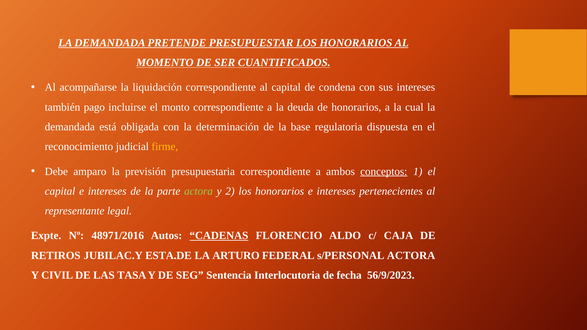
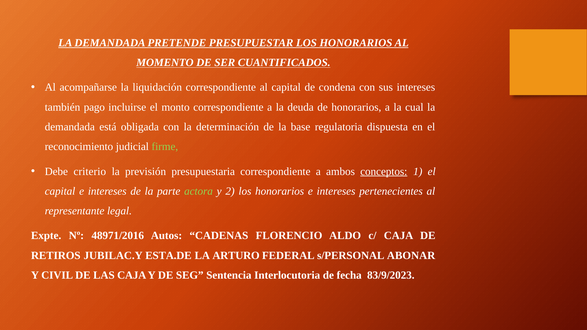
firme colour: yellow -> light green
amparo: amparo -> criterio
CADENAS underline: present -> none
s/PERSONAL ACTORA: ACTORA -> ABONAR
LAS TASA: TASA -> CAJA
56/9/2023: 56/9/2023 -> 83/9/2023
